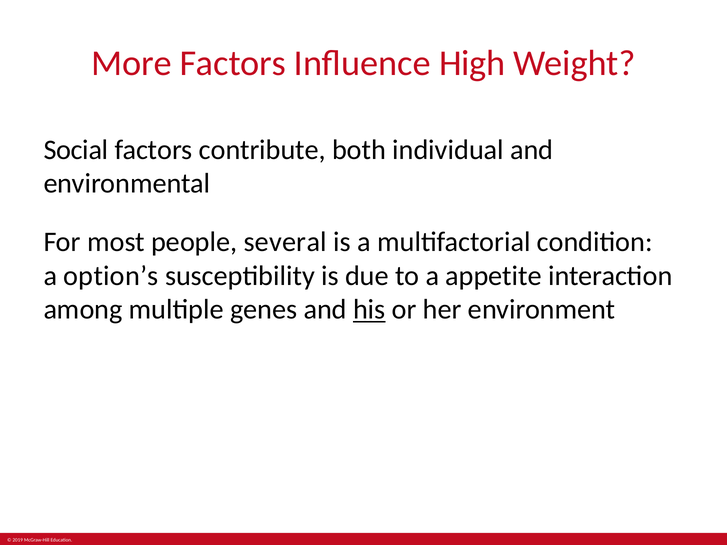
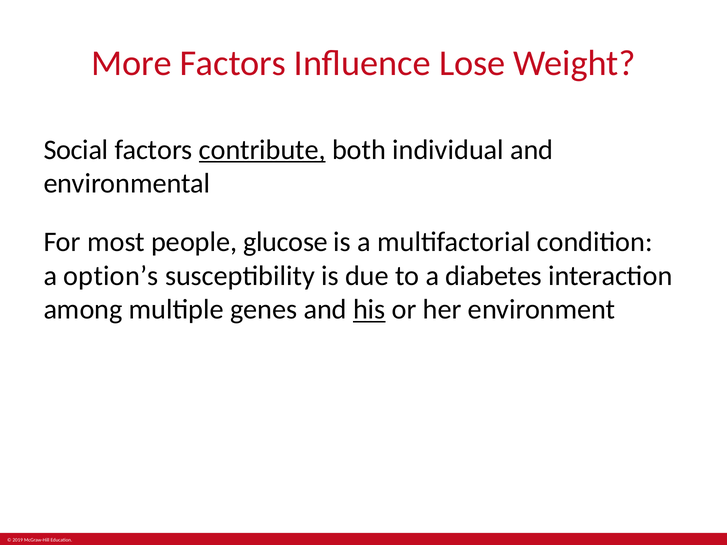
High: High -> Lose
contribute underline: none -> present
several: several -> glucose
appetite: appetite -> diabetes
